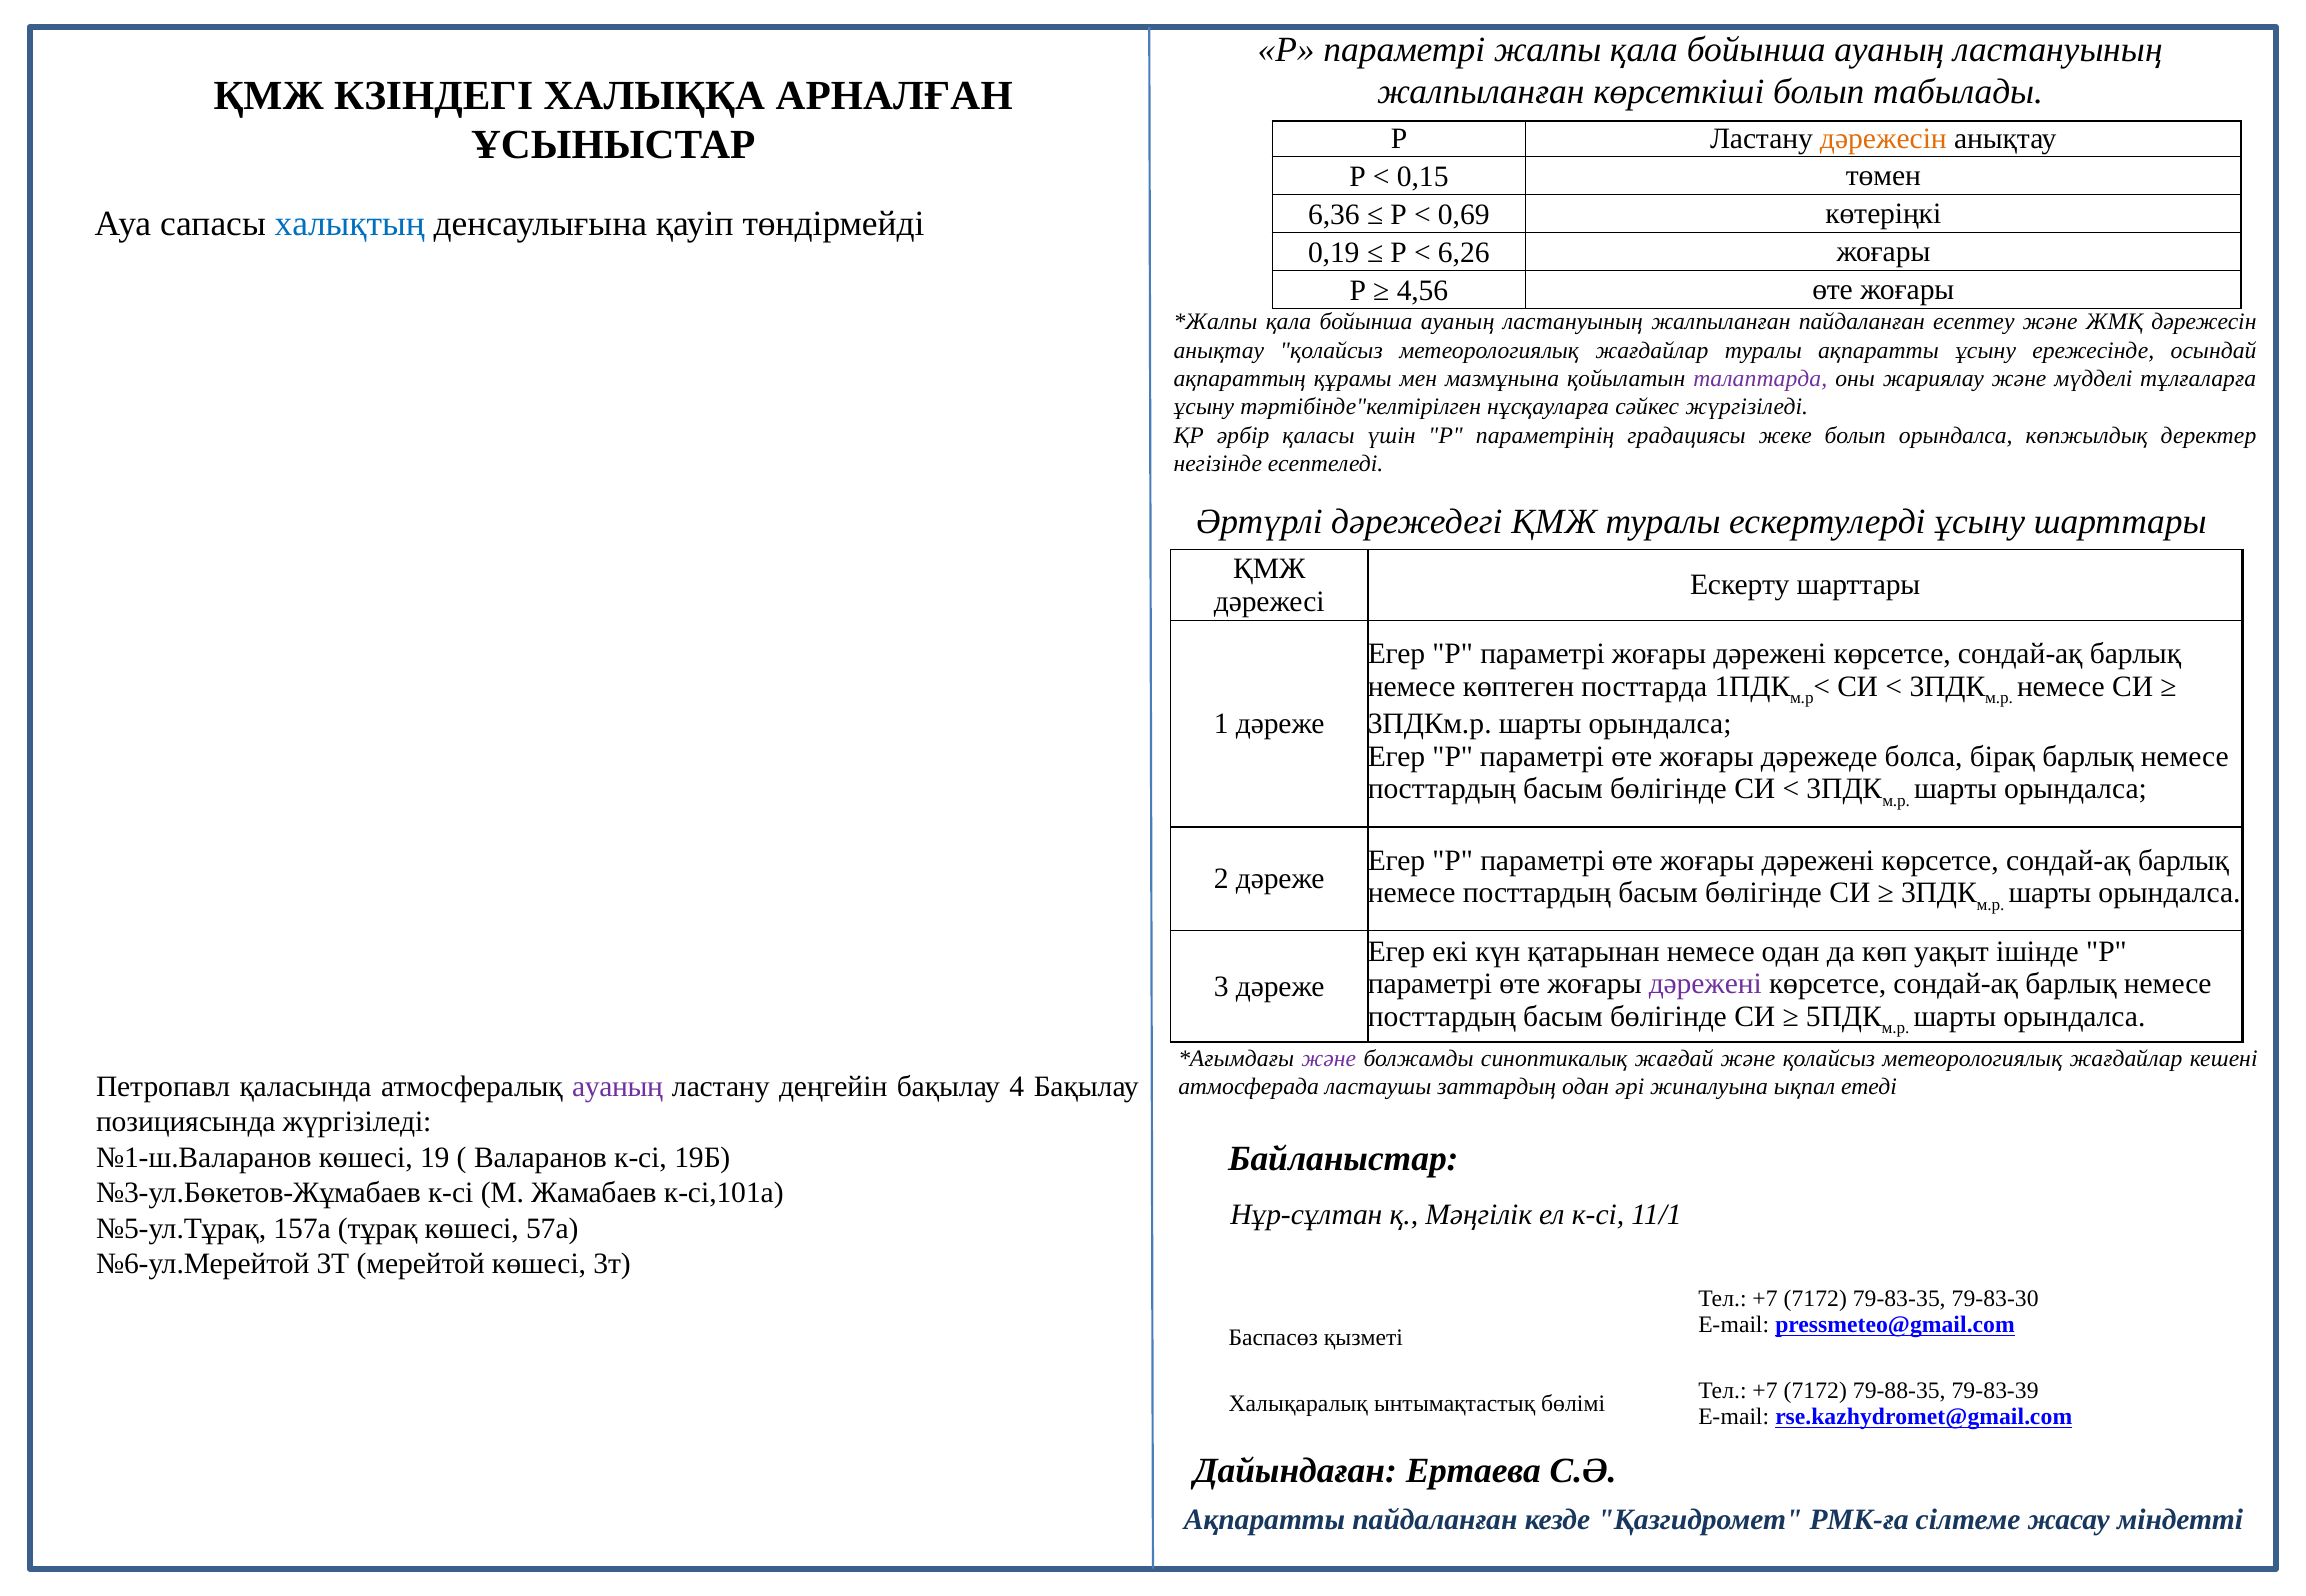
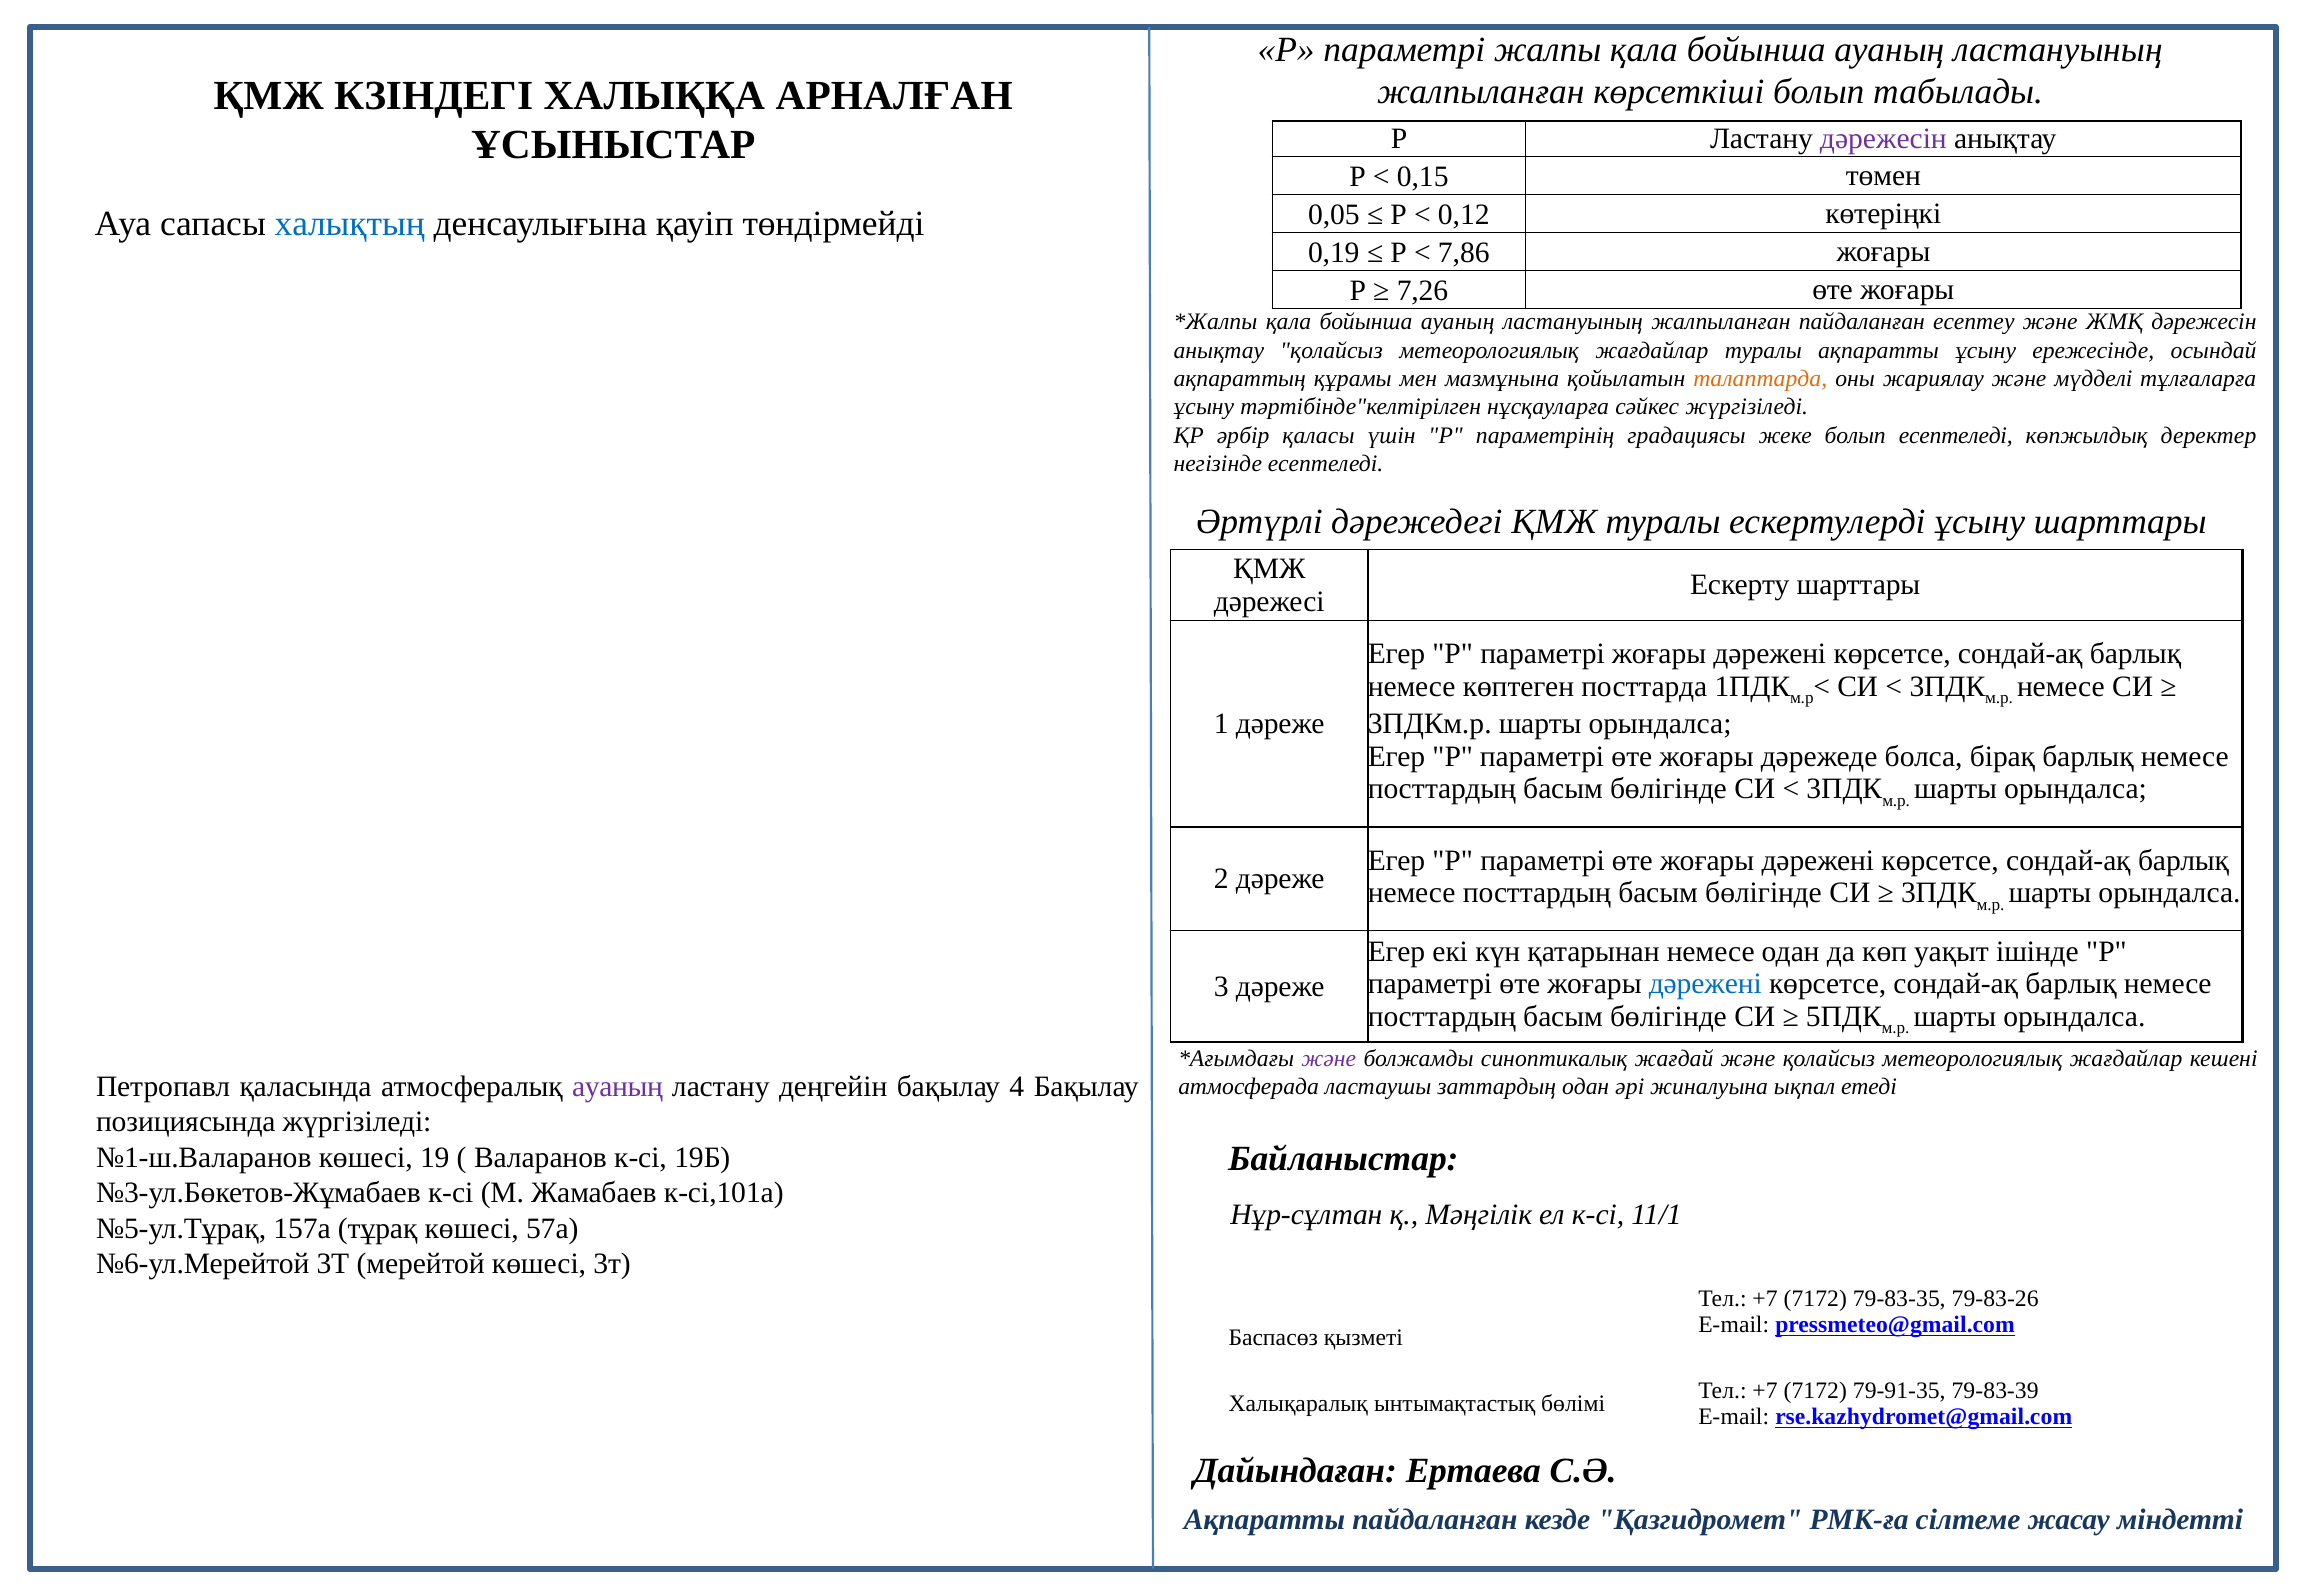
дәрежесін at (1883, 139) colour: orange -> purple
6,36: 6,36 -> 0,05
0,69: 0,69 -> 0,12
6,26: 6,26 -> 7,86
4,56: 4,56 -> 7,26
талаптарда colour: purple -> orange
болып орындалса: орындалса -> есептеледі
дәрежені at (1705, 984) colour: purple -> blue
79-83-30: 79-83-30 -> 79-83-26
79-88-35: 79-88-35 -> 79-91-35
